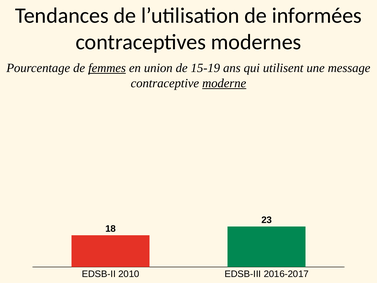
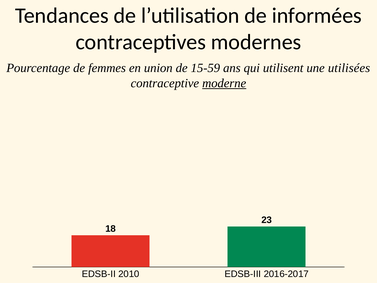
femmes underline: present -> none
15-19: 15-19 -> 15-59
message: message -> utilisées
